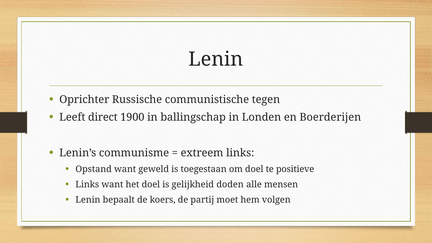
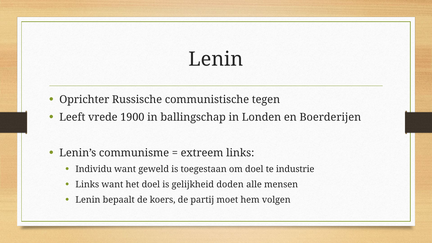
direct: direct -> vrede
Opstand: Opstand -> Individu
positieve: positieve -> industrie
